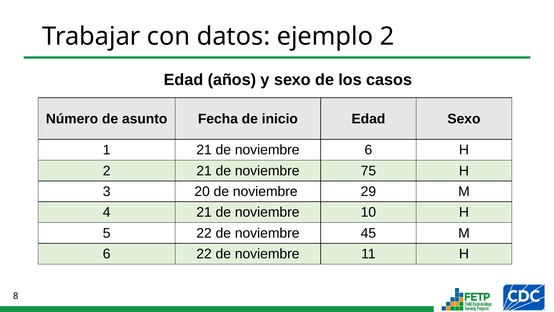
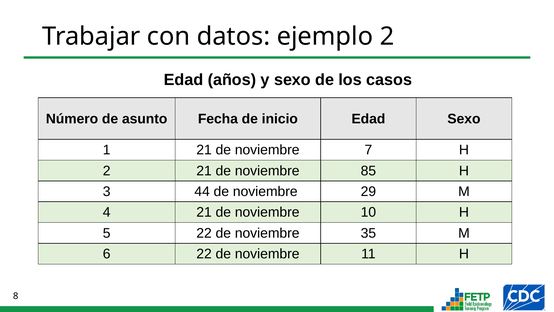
noviembre 6: 6 -> 7
75: 75 -> 85
20: 20 -> 44
45: 45 -> 35
